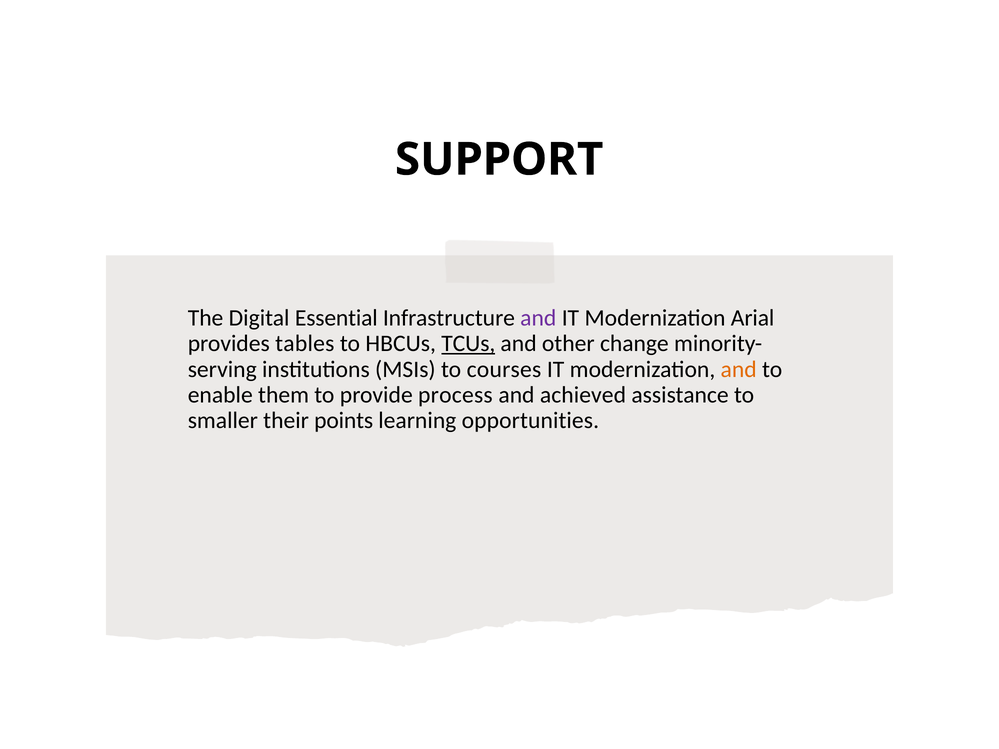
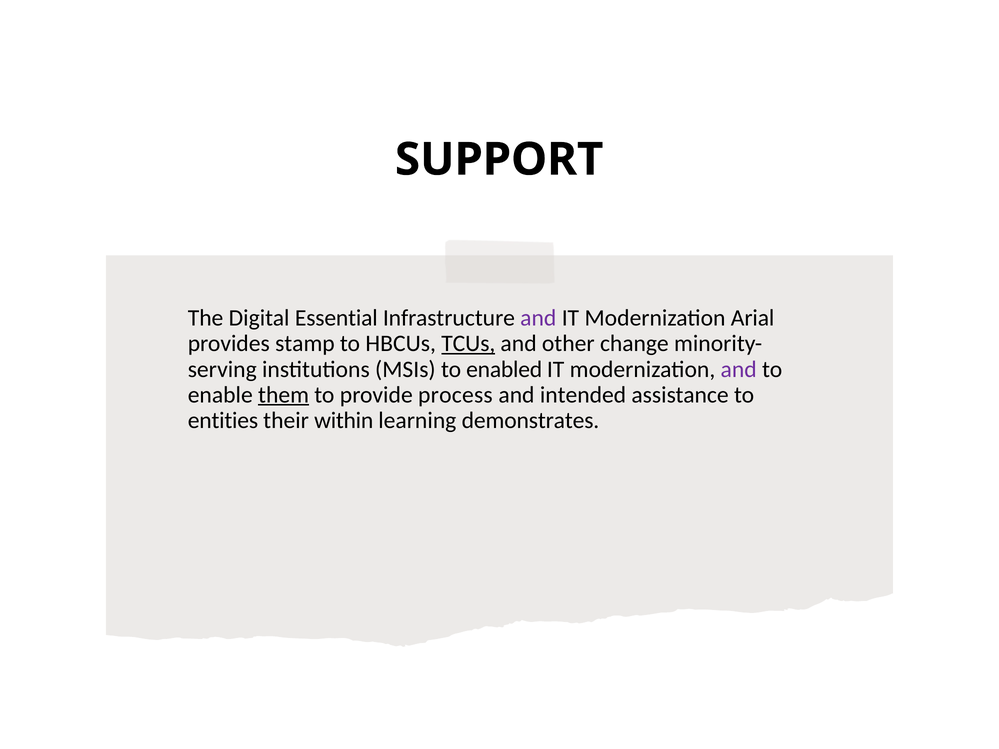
tables: tables -> stamp
courses: courses -> enabled
and at (739, 369) colour: orange -> purple
them underline: none -> present
achieved: achieved -> intended
smaller: smaller -> entities
points: points -> within
opportunities: opportunities -> demonstrates
